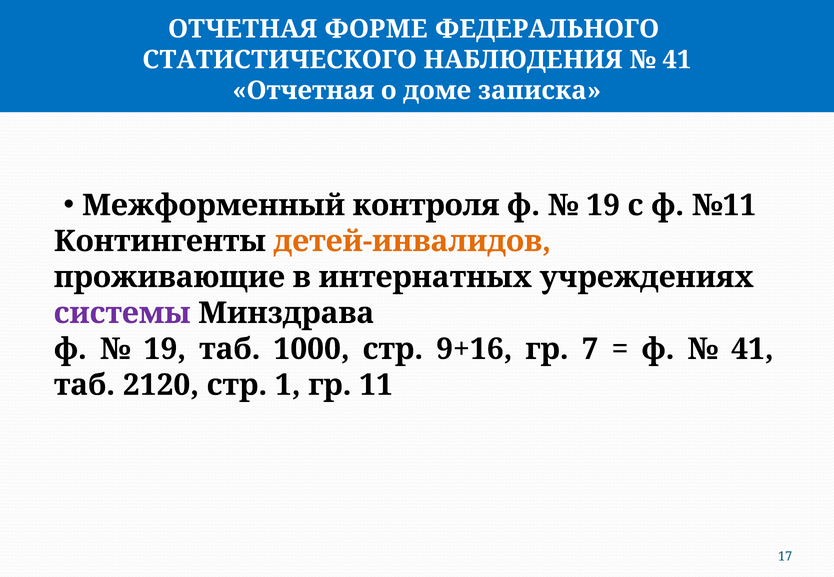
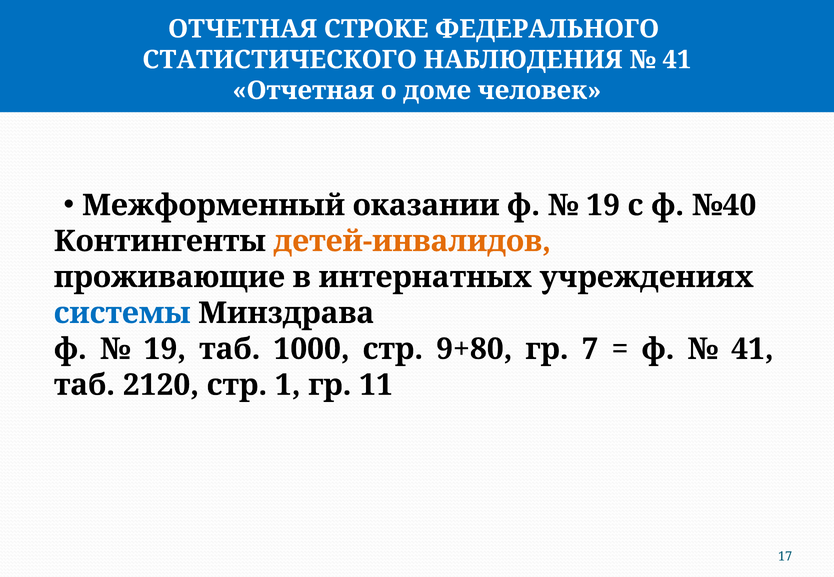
ФОРМЕ: ФОРМЕ -> СТРОКЕ
записка: записка -> человек
контроля: контроля -> оказании
№11: №11 -> №40
системы colour: purple -> blue
9+16: 9+16 -> 9+80
